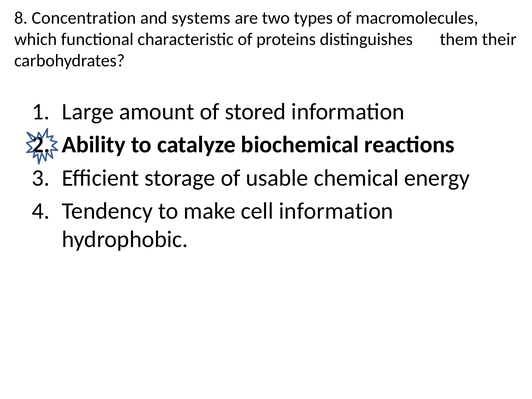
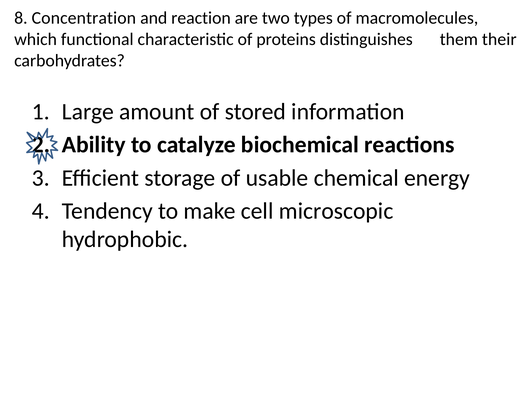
systems: systems -> reaction
cell information: information -> microscopic
